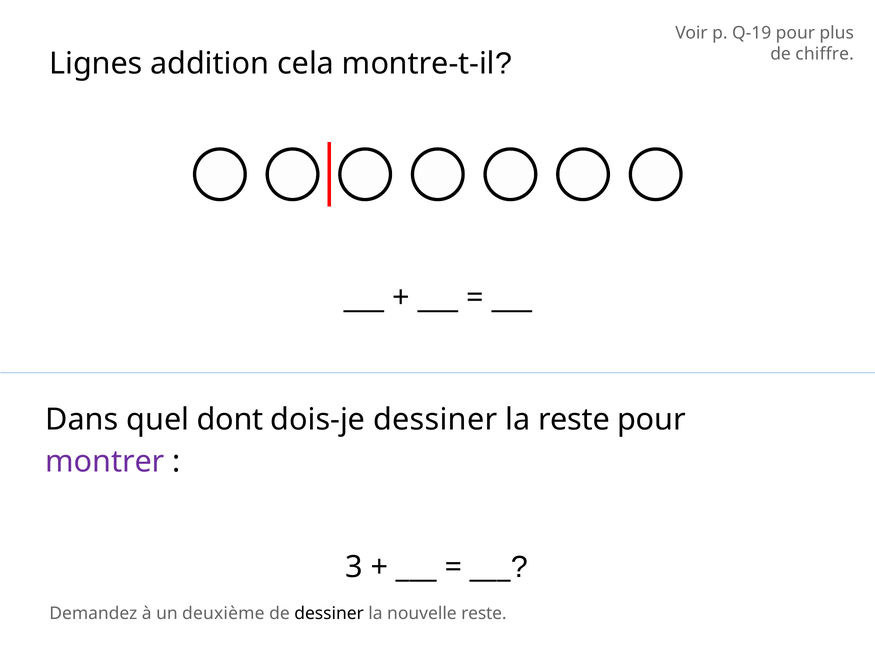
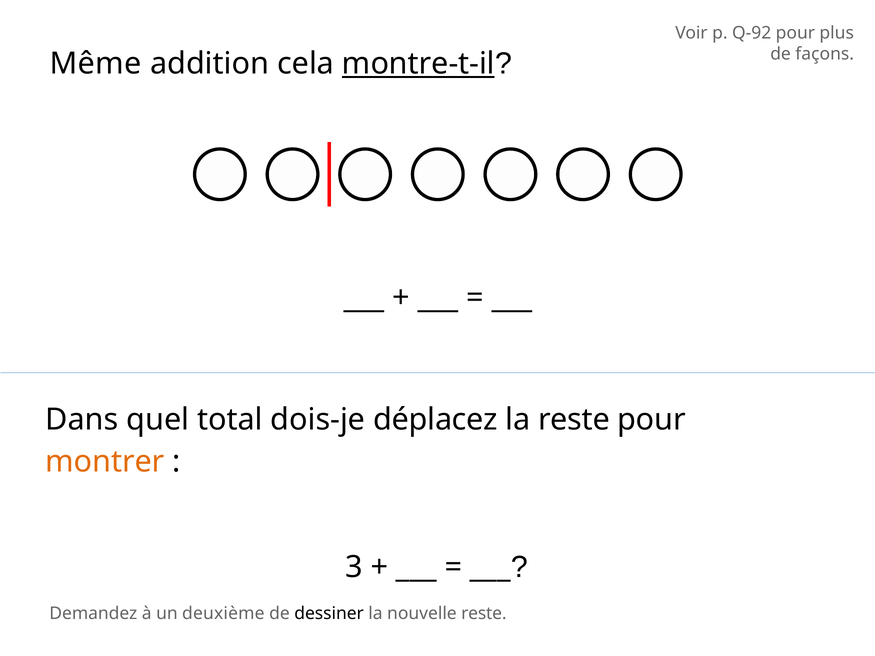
Q-19: Q-19 -> Q-92
chiffre: chiffre -> façons
Lignes: Lignes -> Même
montre-t-il underline: none -> present
dont: dont -> total
dois-je dessiner: dessiner -> déplacez
montrer colour: purple -> orange
